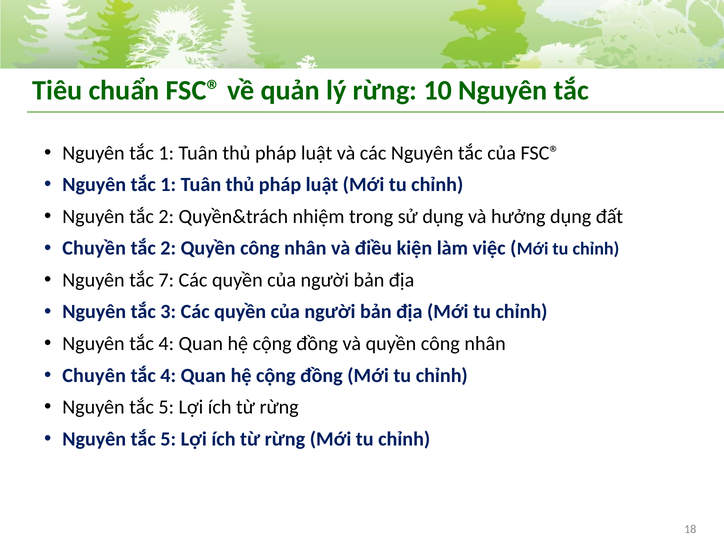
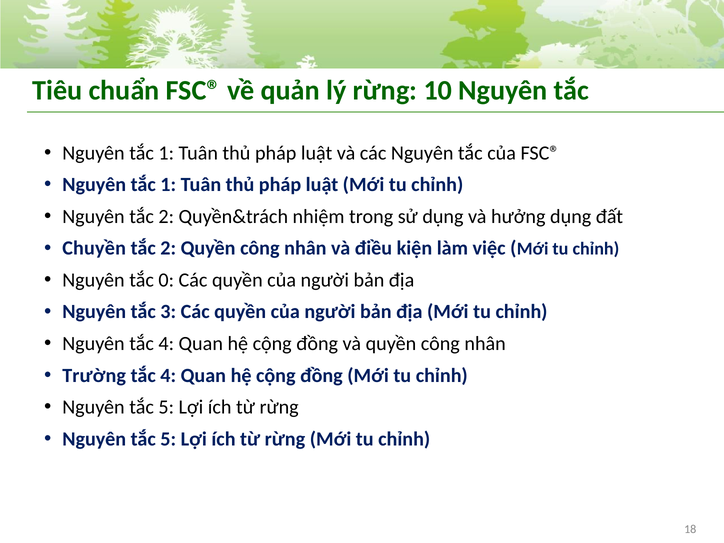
7: 7 -> 0
Chuyên: Chuyên -> Trường
